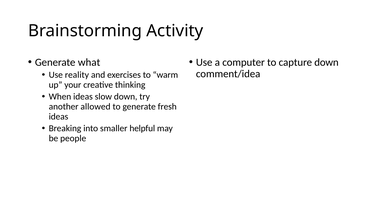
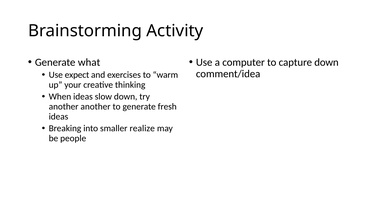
reality: reality -> expect
another allowed: allowed -> another
helpful: helpful -> realize
